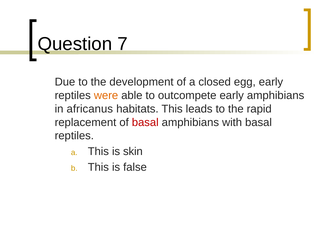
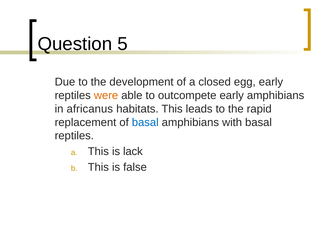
7: 7 -> 5
basal at (145, 122) colour: red -> blue
skin: skin -> lack
